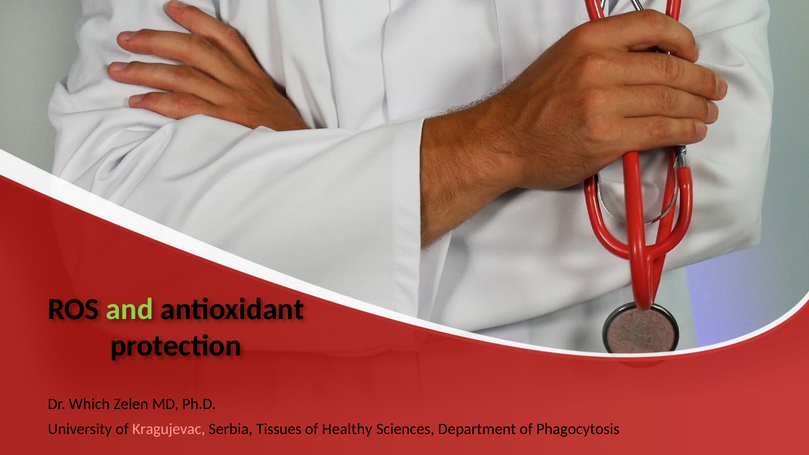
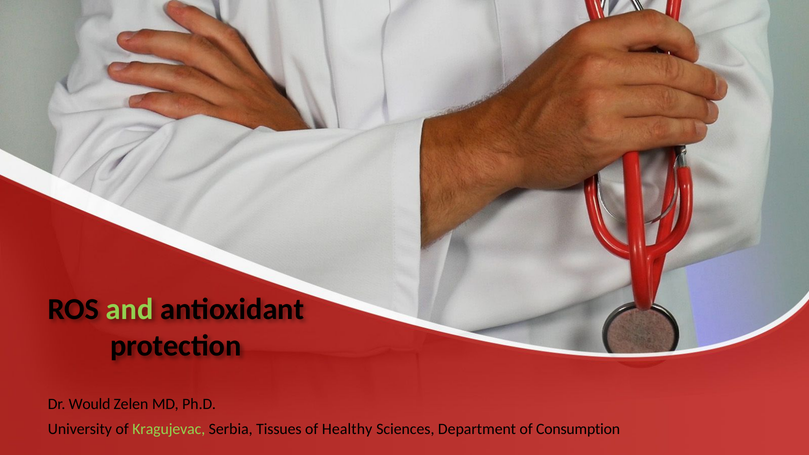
Which: Which -> Would
Kragujevac colour: pink -> light green
Phagocytosis: Phagocytosis -> Consumption
